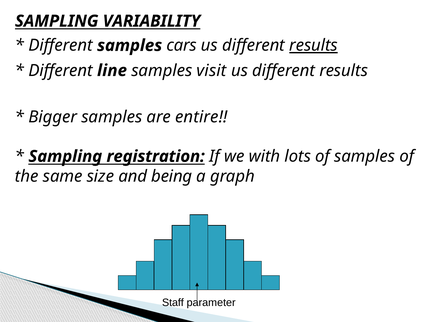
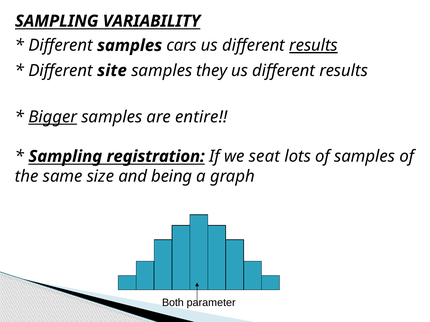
line: line -> site
visit: visit -> they
Bigger underline: none -> present
with: with -> seat
Staff: Staff -> Both
